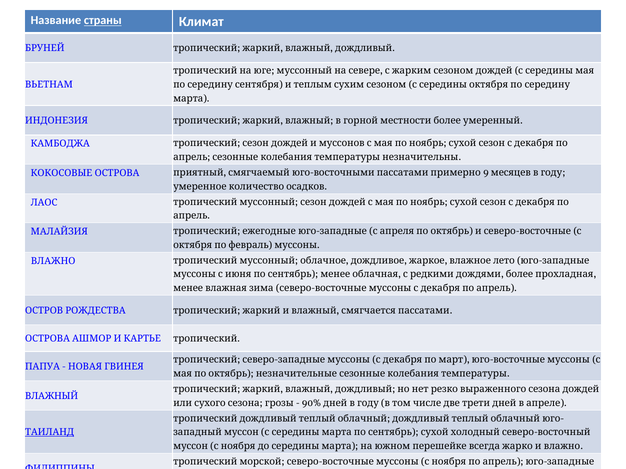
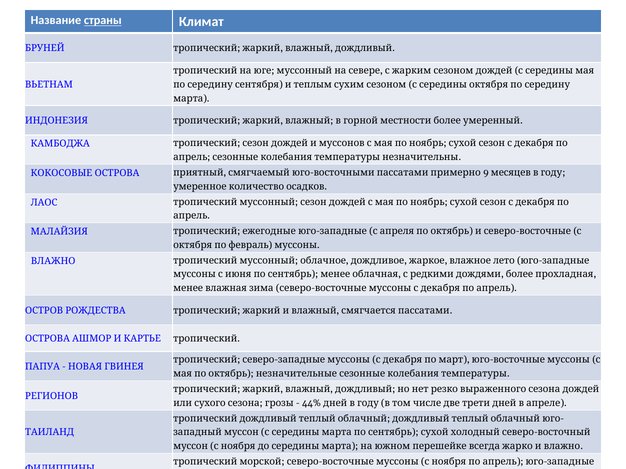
ВЛАЖНЫЙ at (52, 397): ВЛАЖНЫЙ -> РЕГИОНОВ
90%: 90% -> 44%
ТАИЛАНД underline: present -> none
